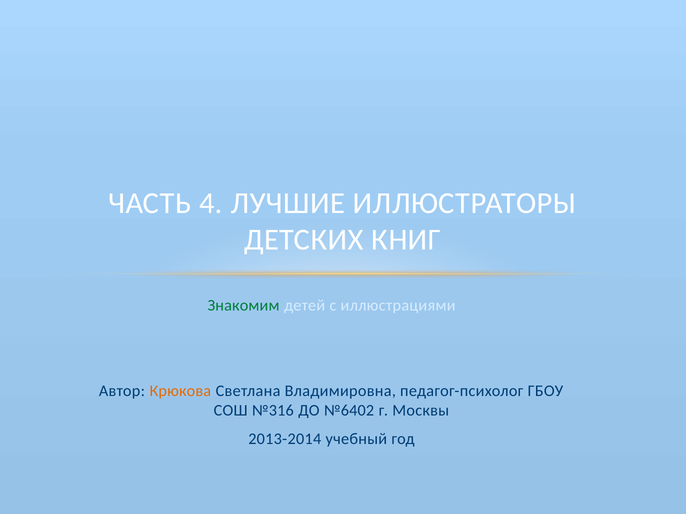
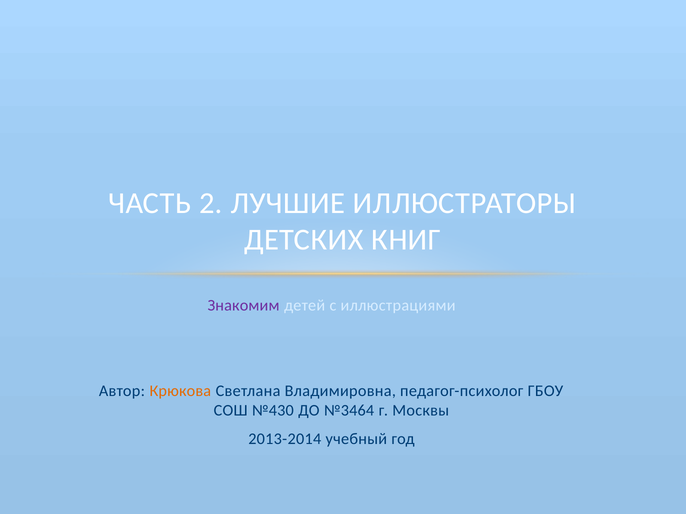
4: 4 -> 2
Знакомим colour: green -> purple
№316: №316 -> №430
№6402: №6402 -> №3464
